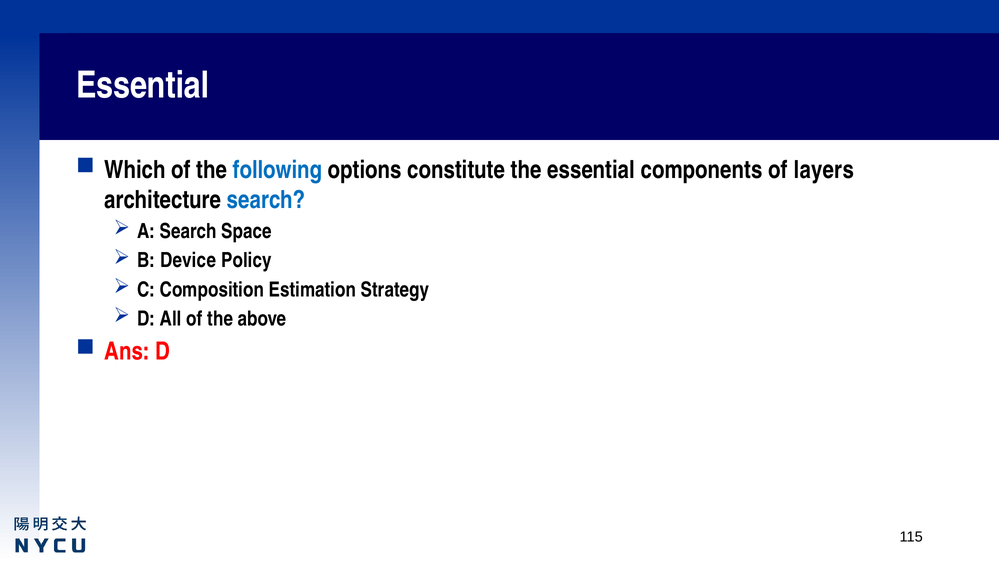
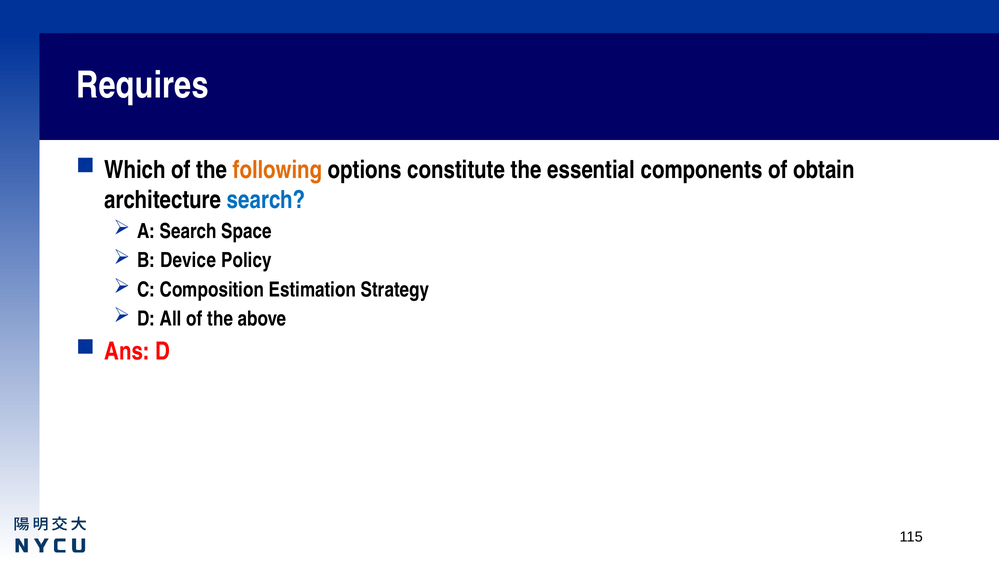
Essential at (143, 86): Essential -> Requires
following colour: blue -> orange
layers: layers -> obtain
